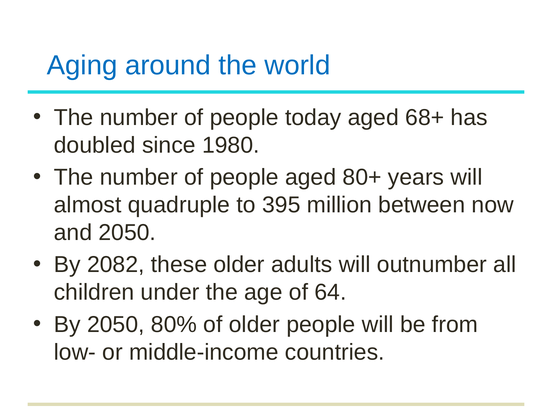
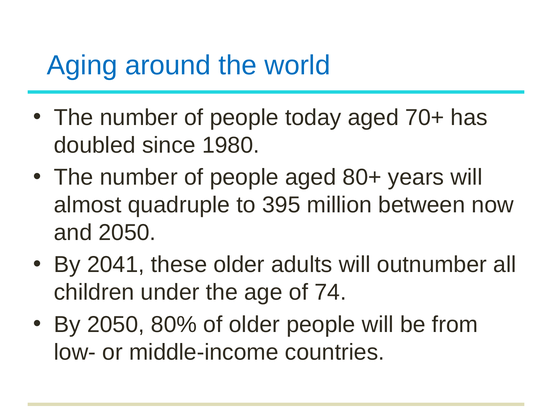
68+: 68+ -> 70+
2082: 2082 -> 2041
64: 64 -> 74
